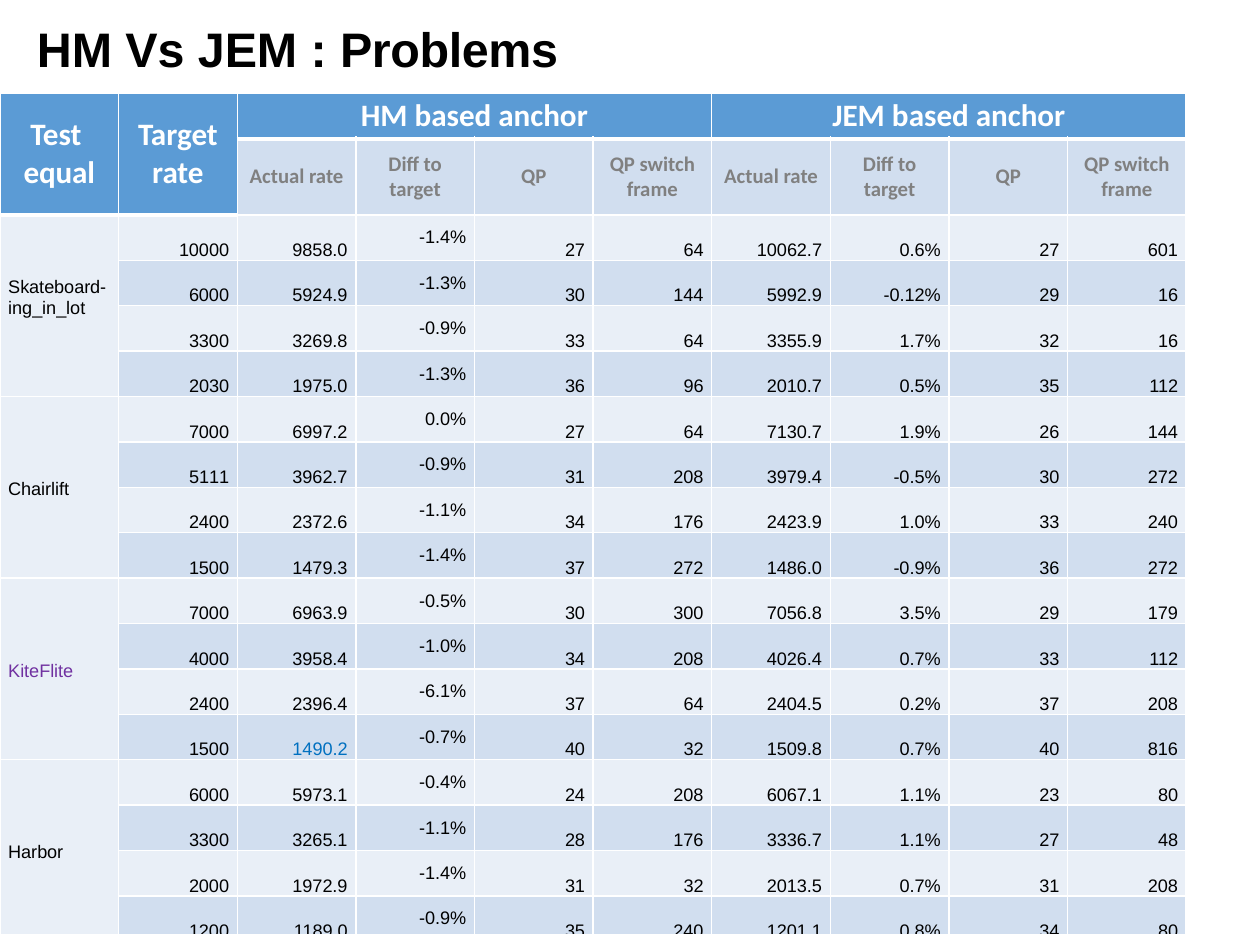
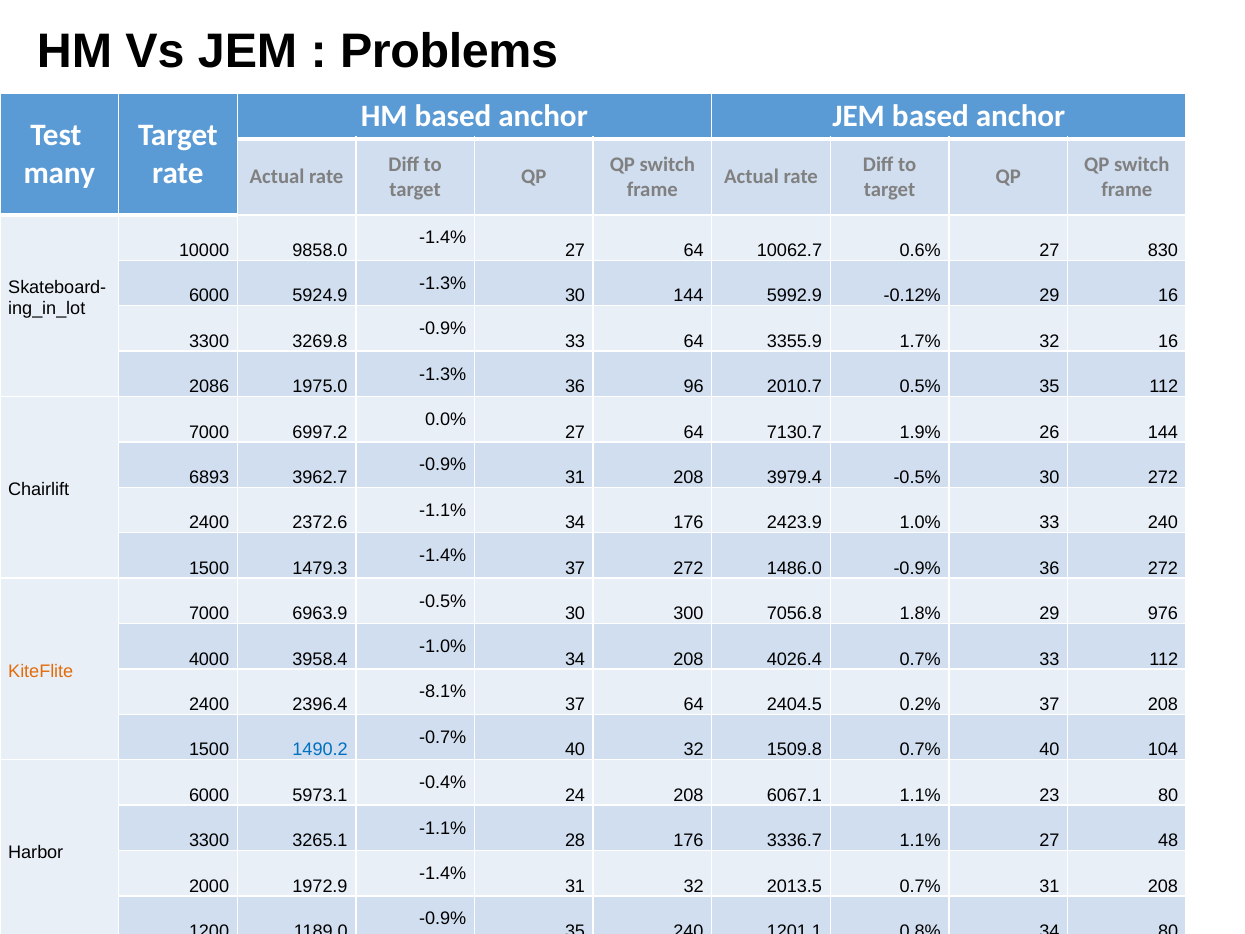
equal: equal -> many
601: 601 -> 830
2030: 2030 -> 2086
5111: 5111 -> 6893
3.5%: 3.5% -> 1.8%
179: 179 -> 976
KiteFlite colour: purple -> orange
-6.1%: -6.1% -> -8.1%
816: 816 -> 104
